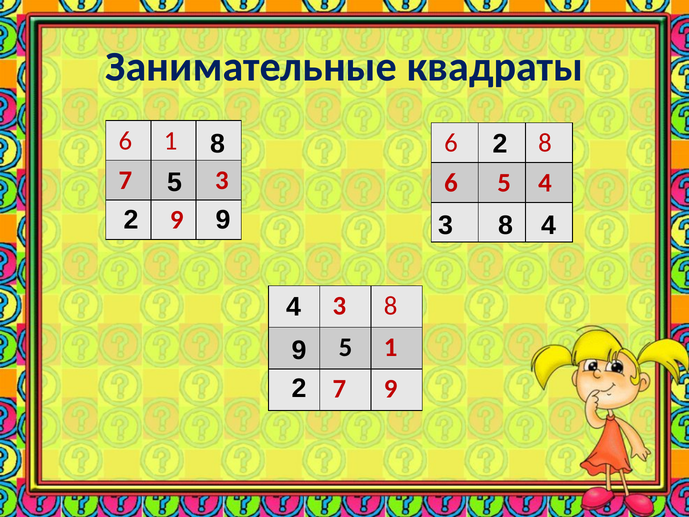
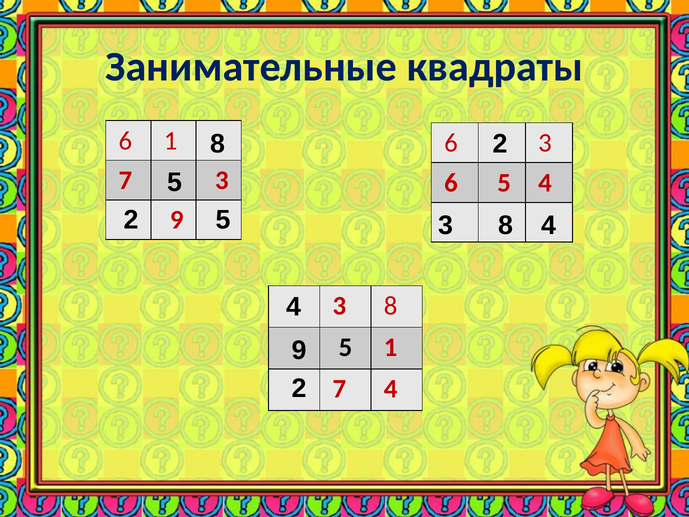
6 8: 8 -> 3
2 9: 9 -> 5
7 9: 9 -> 4
